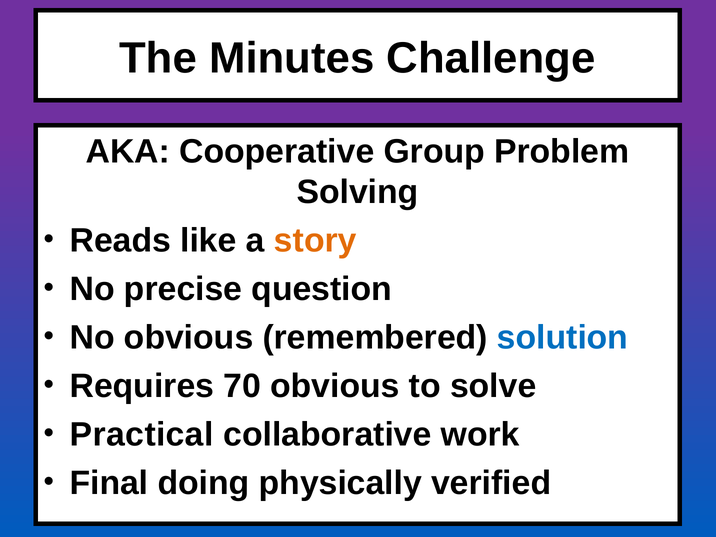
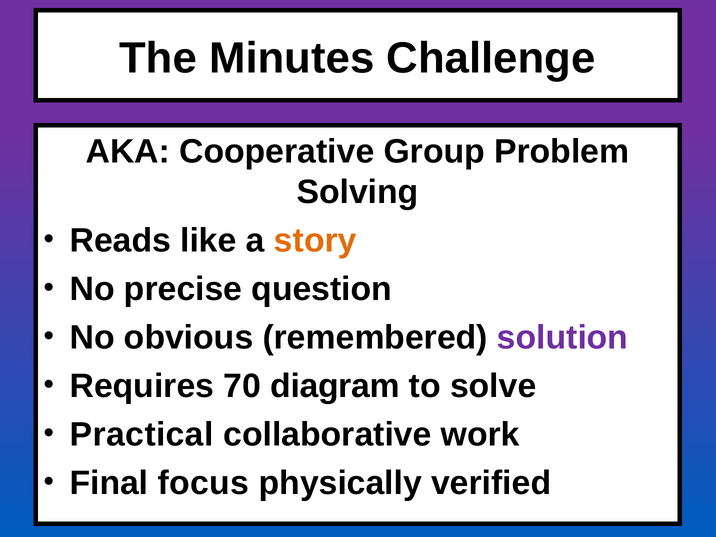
solution colour: blue -> purple
70 obvious: obvious -> diagram
doing: doing -> focus
